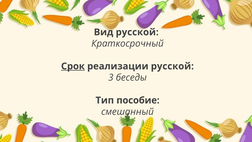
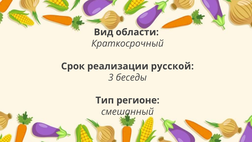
Вид русской: русской -> области
Срок underline: present -> none
пособие: пособие -> регионе
